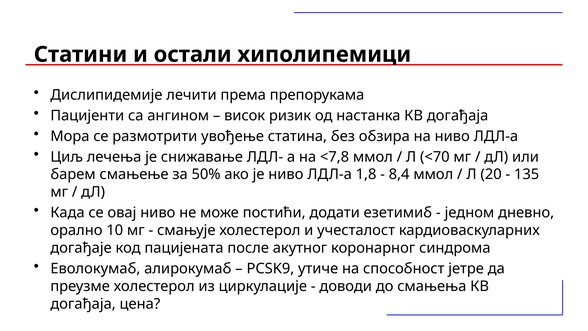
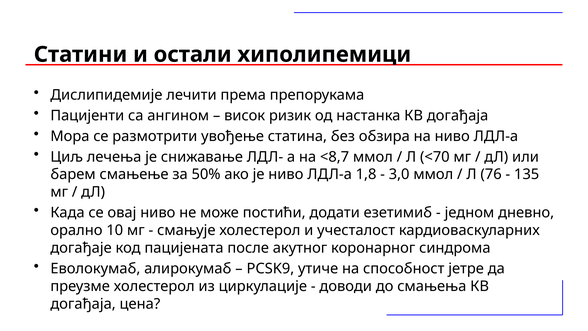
<7,8: <7,8 -> <8,7
8,4: 8,4 -> 3,0
20: 20 -> 76
